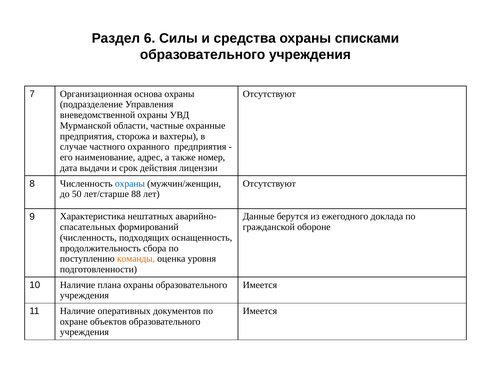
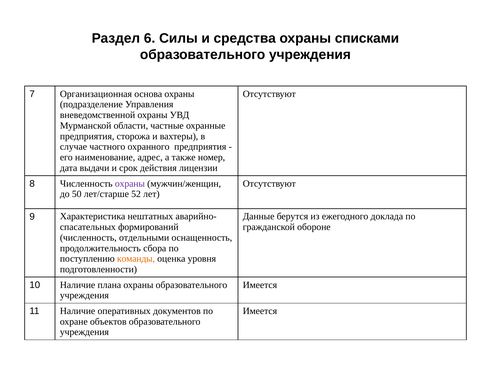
охраны at (130, 183) colour: blue -> purple
88: 88 -> 52
подходящих: подходящих -> отдельными
